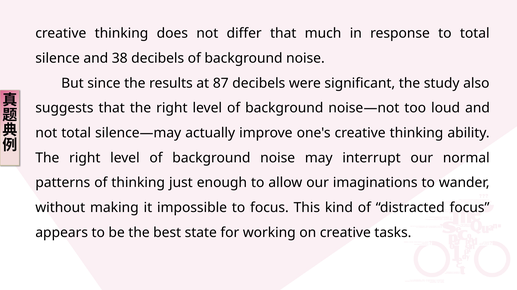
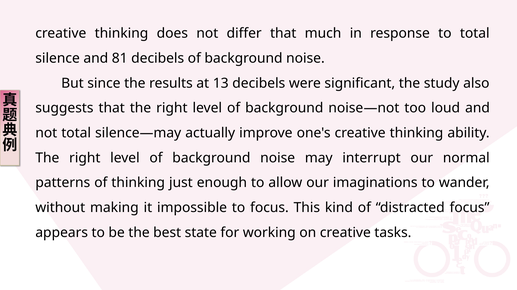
38: 38 -> 81
87: 87 -> 13
